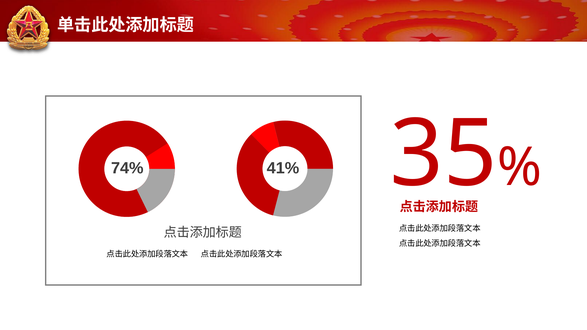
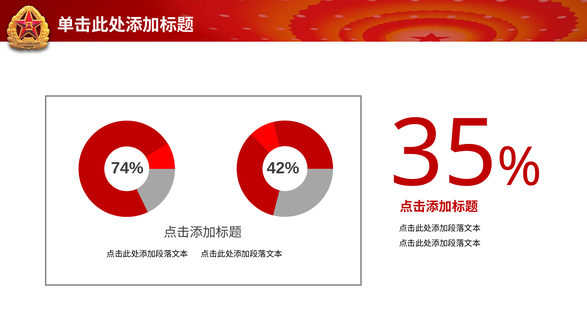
41%: 41% -> 42%
